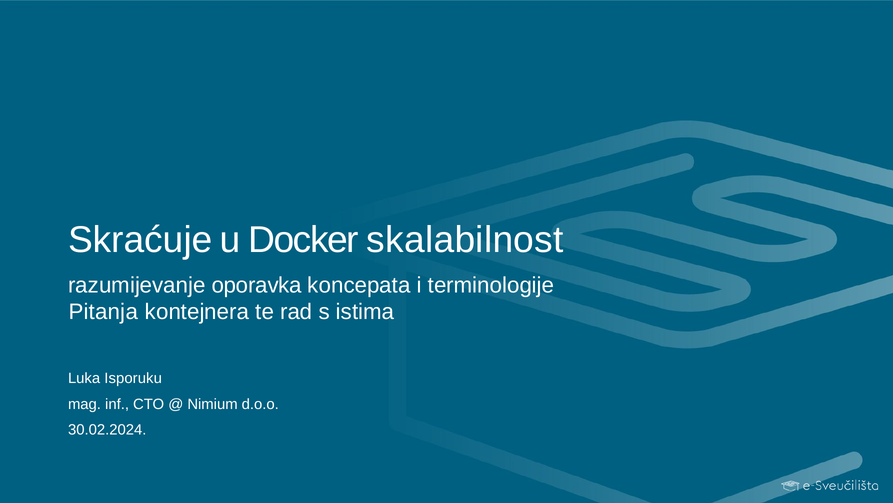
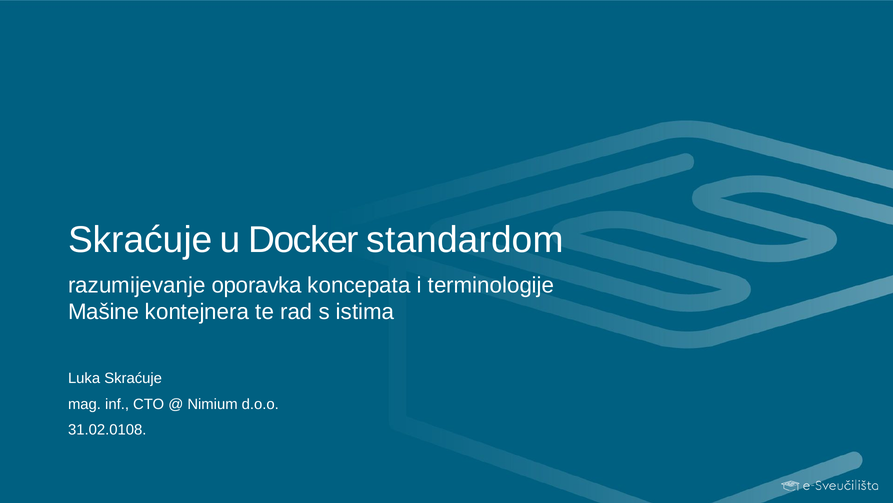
skalabilnost: skalabilnost -> standardom
Pitanja: Pitanja -> Mašine
Luka Isporuku: Isporuku -> Skraćuje
30.02.2024: 30.02.2024 -> 31.02.0108
